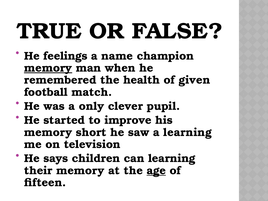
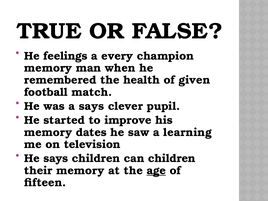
name: name -> every
memory at (48, 68) underline: present -> none
a only: only -> says
short: short -> dates
can learning: learning -> children
